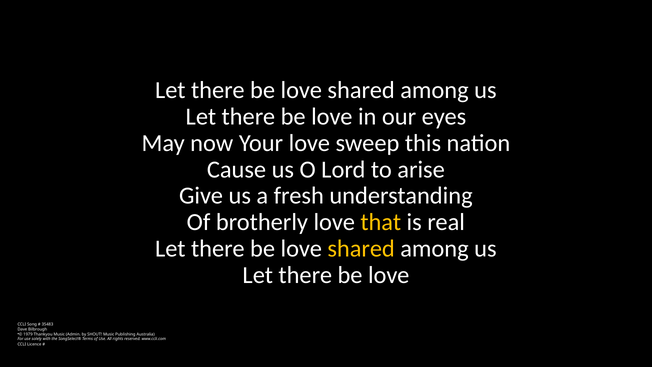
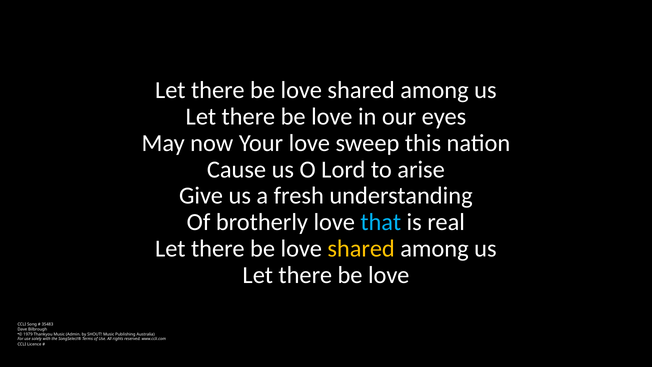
that colour: yellow -> light blue
